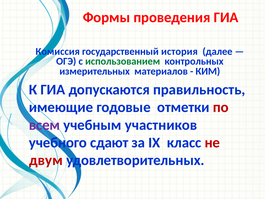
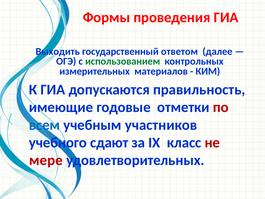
Комиссия: Комиссия -> Выходить
история: история -> ответом
всем colour: purple -> blue
двум: двум -> мере
